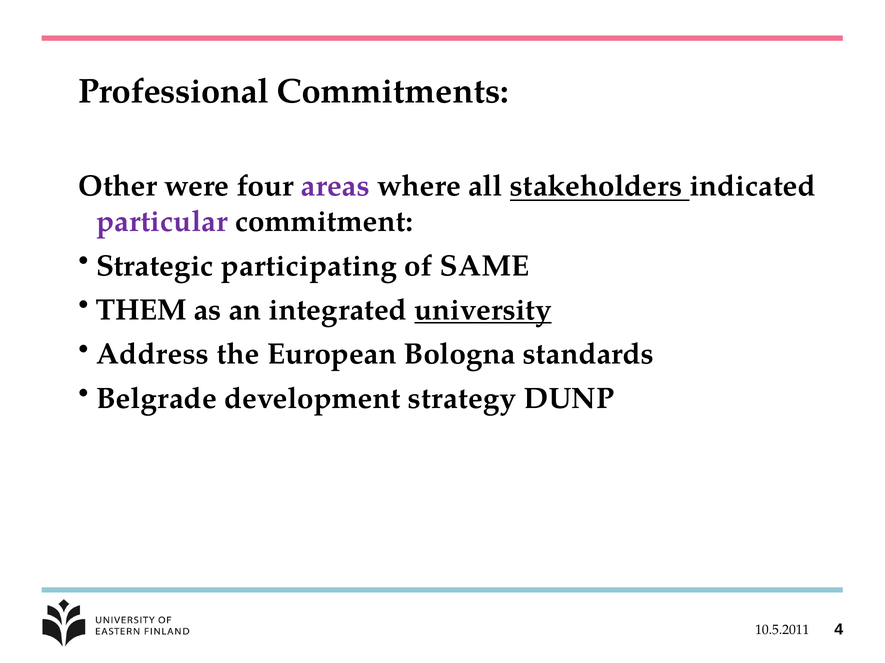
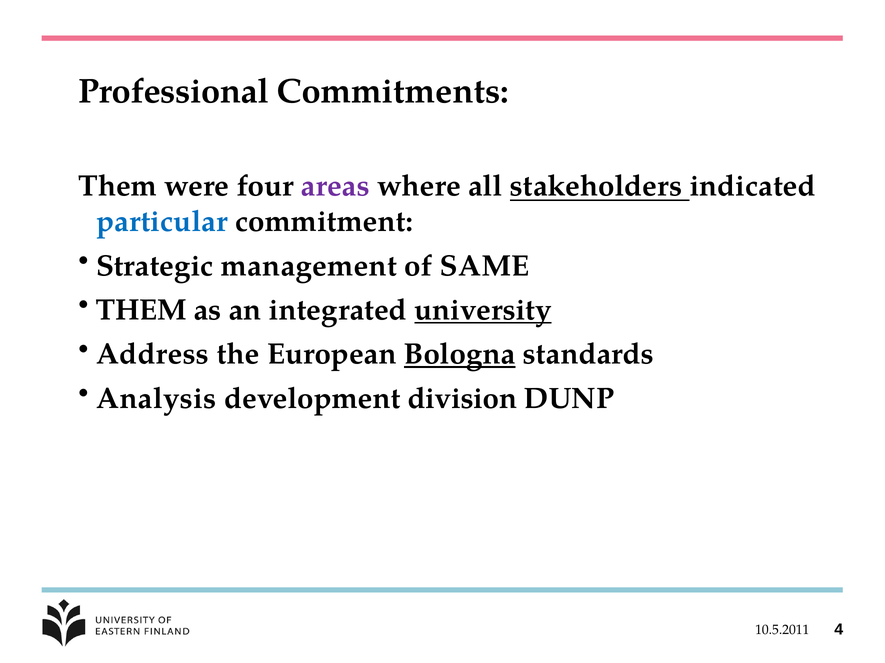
Other at (118, 186): Other -> Them
particular colour: purple -> blue
participating: participating -> management
Bologna underline: none -> present
Belgrade: Belgrade -> Analysis
strategy: strategy -> division
